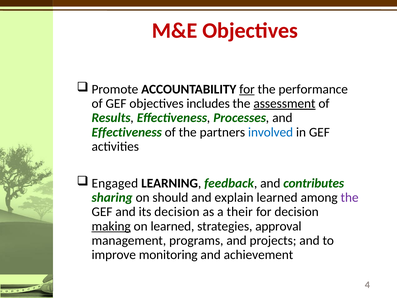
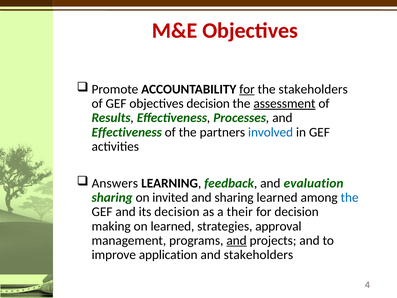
the performance: performance -> stakeholders
objectives includes: includes -> decision
Engaged: Engaged -> Answers
contributes: contributes -> evaluation
should: should -> invited
and explain: explain -> sharing
the at (350, 197) colour: purple -> blue
making underline: present -> none
and at (237, 240) underline: none -> present
monitoring: monitoring -> application
and achievement: achievement -> stakeholders
